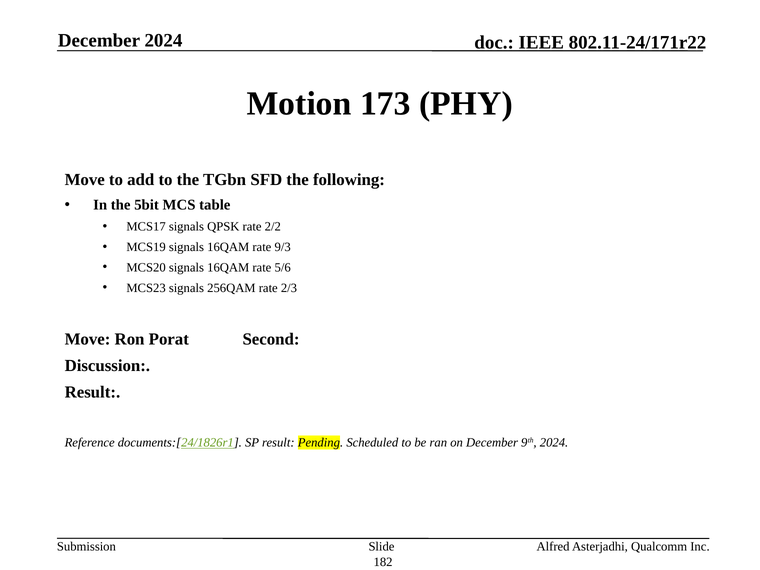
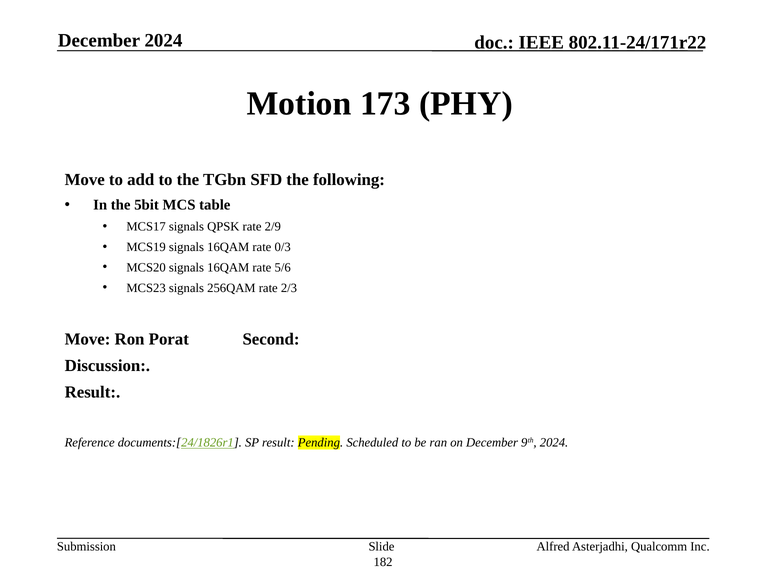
2/2: 2/2 -> 2/9
9/3: 9/3 -> 0/3
